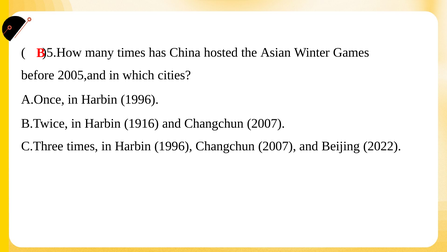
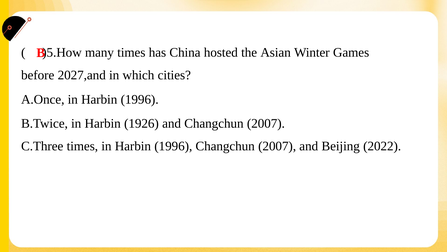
2005,and: 2005,and -> 2027,and
1916: 1916 -> 1926
